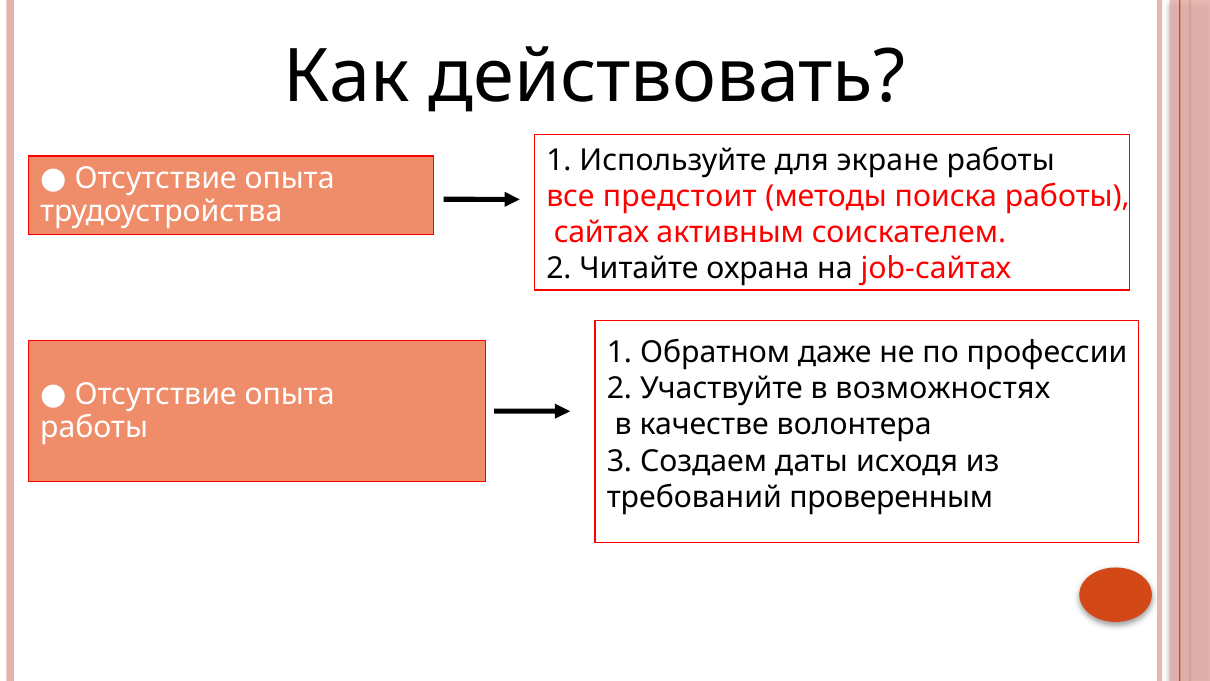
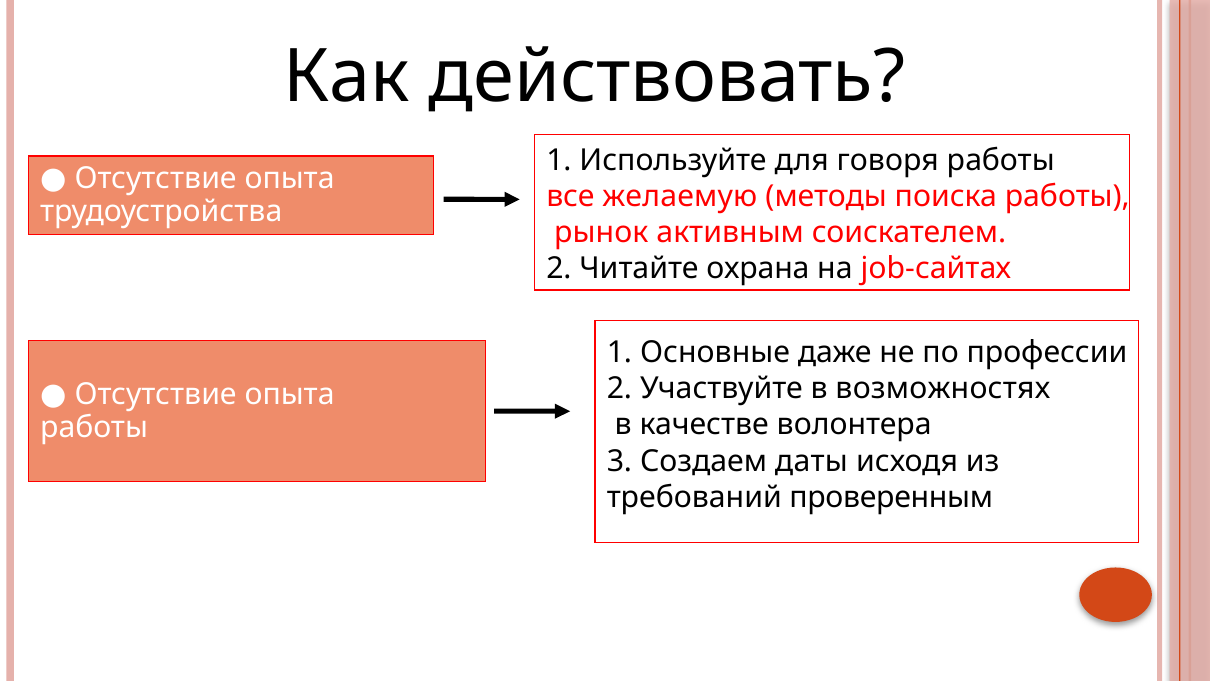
экране: экране -> говоря
предстоит: предстоит -> желаемую
сайтах: сайтах -> рынок
Обратном: Обратном -> Основные
